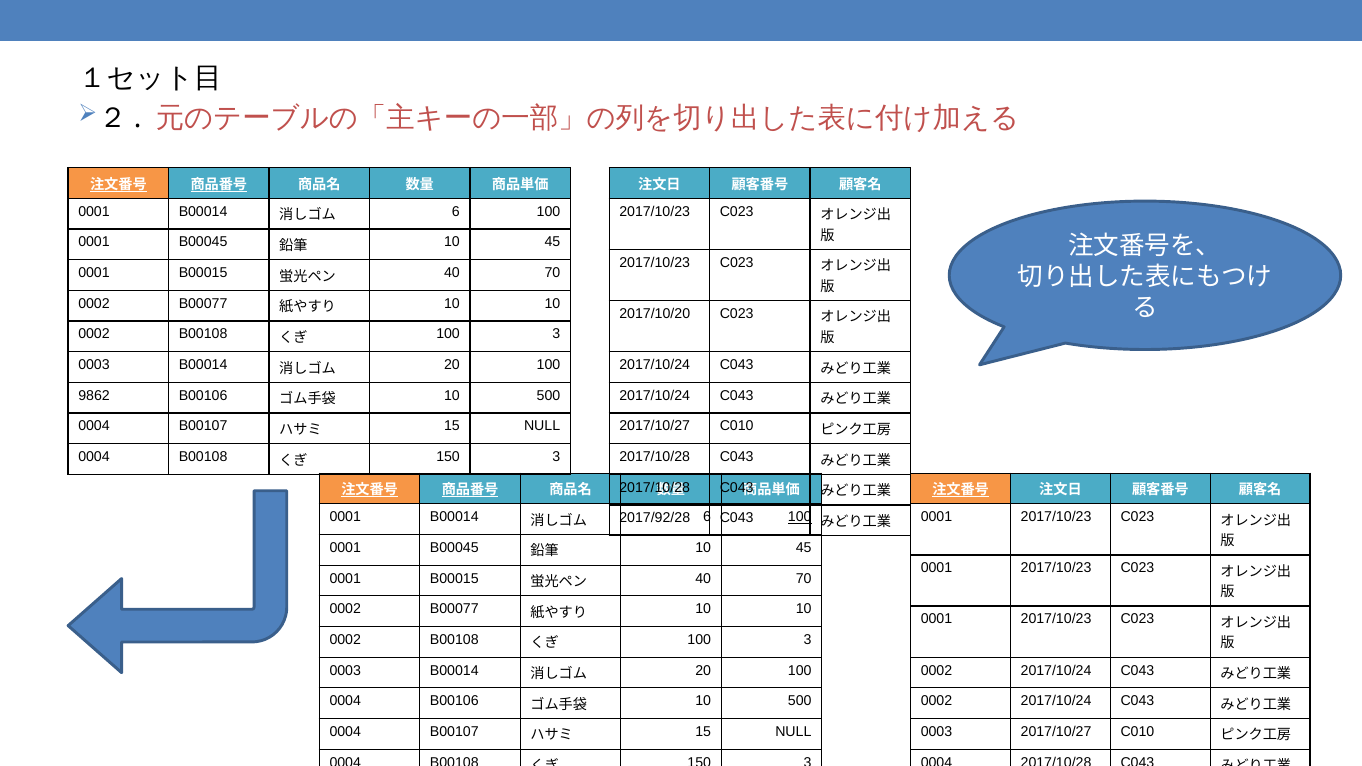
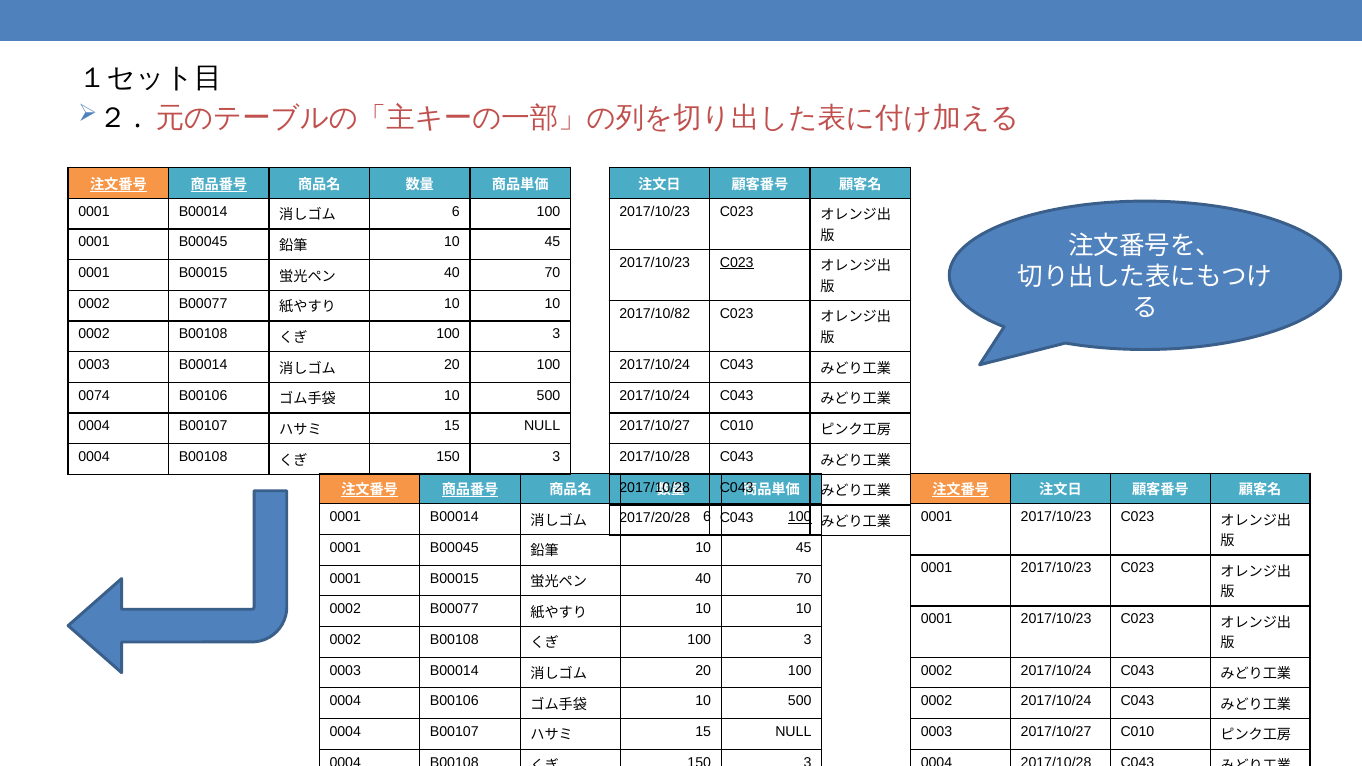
C023 at (737, 263) underline: none -> present
2017/10/20: 2017/10/20 -> 2017/10/82
9862: 9862 -> 0074
2017/92/28: 2017/92/28 -> 2017/20/28
